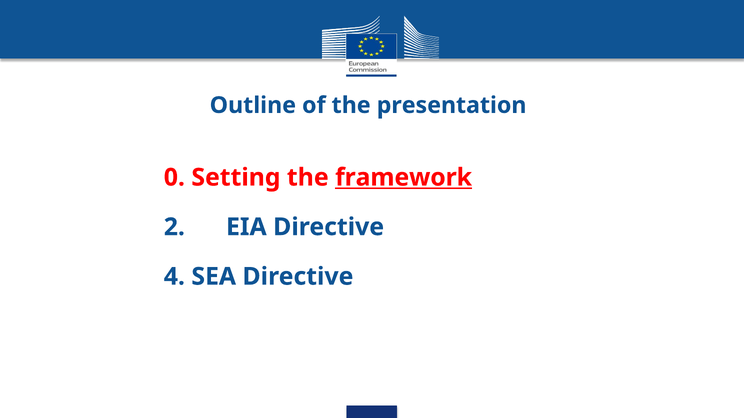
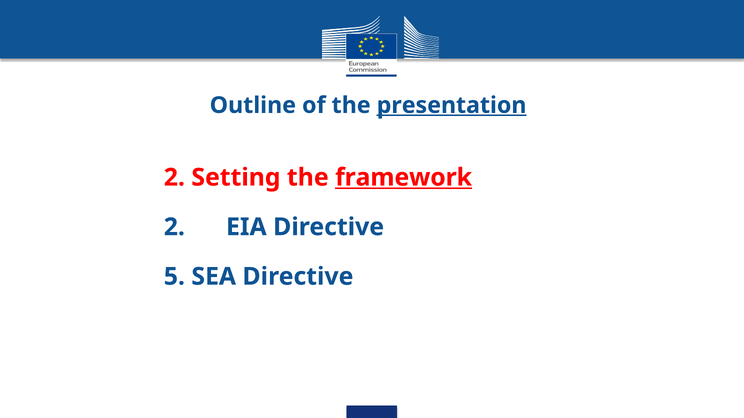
presentation underline: none -> present
1 0: 0 -> 2
4: 4 -> 5
